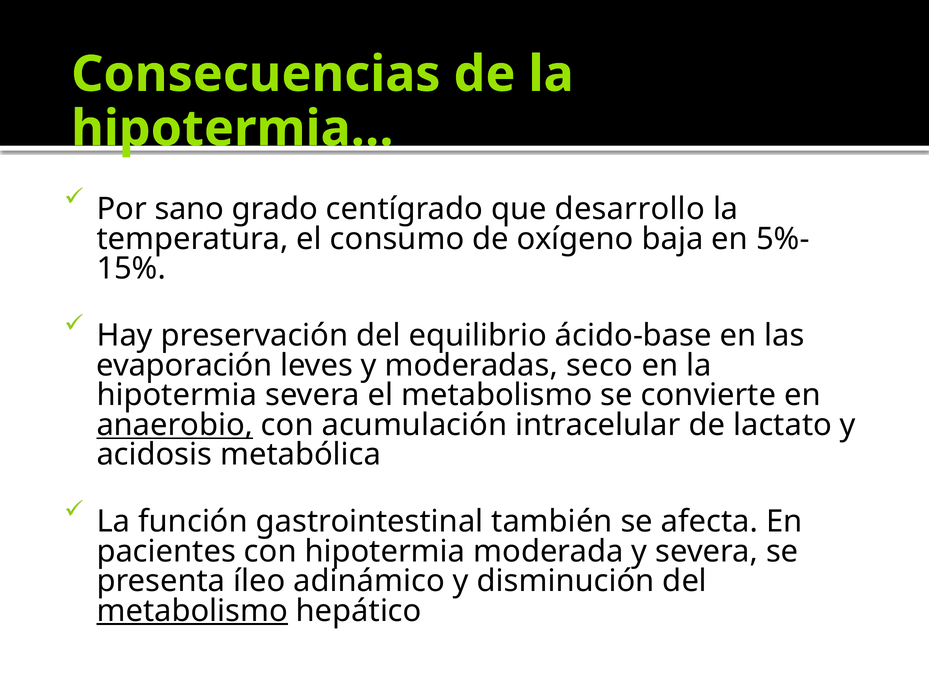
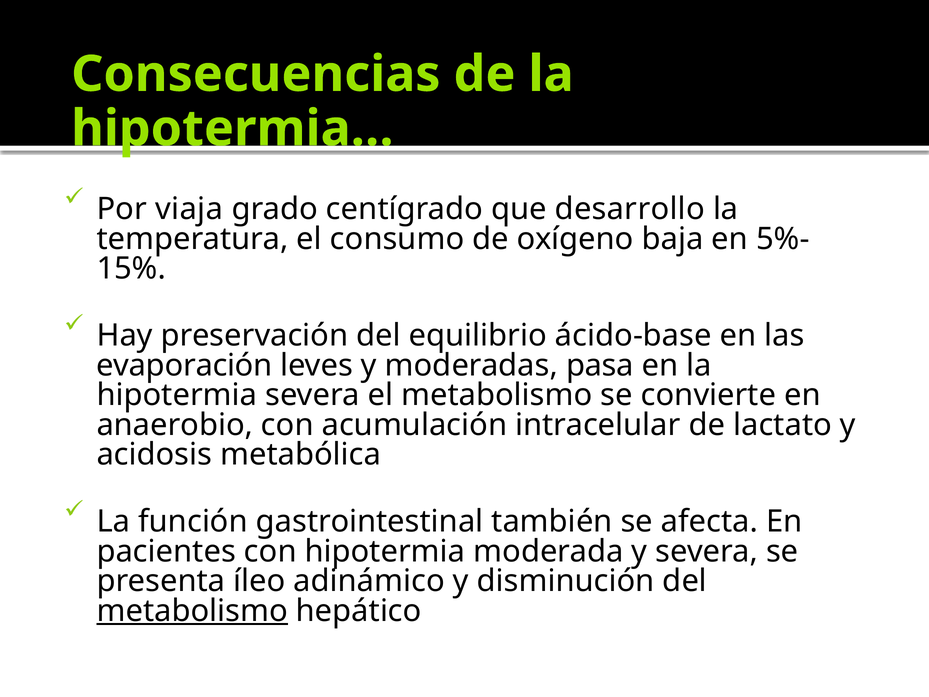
sano: sano -> viaja
seco: seco -> pasa
anaerobio underline: present -> none
